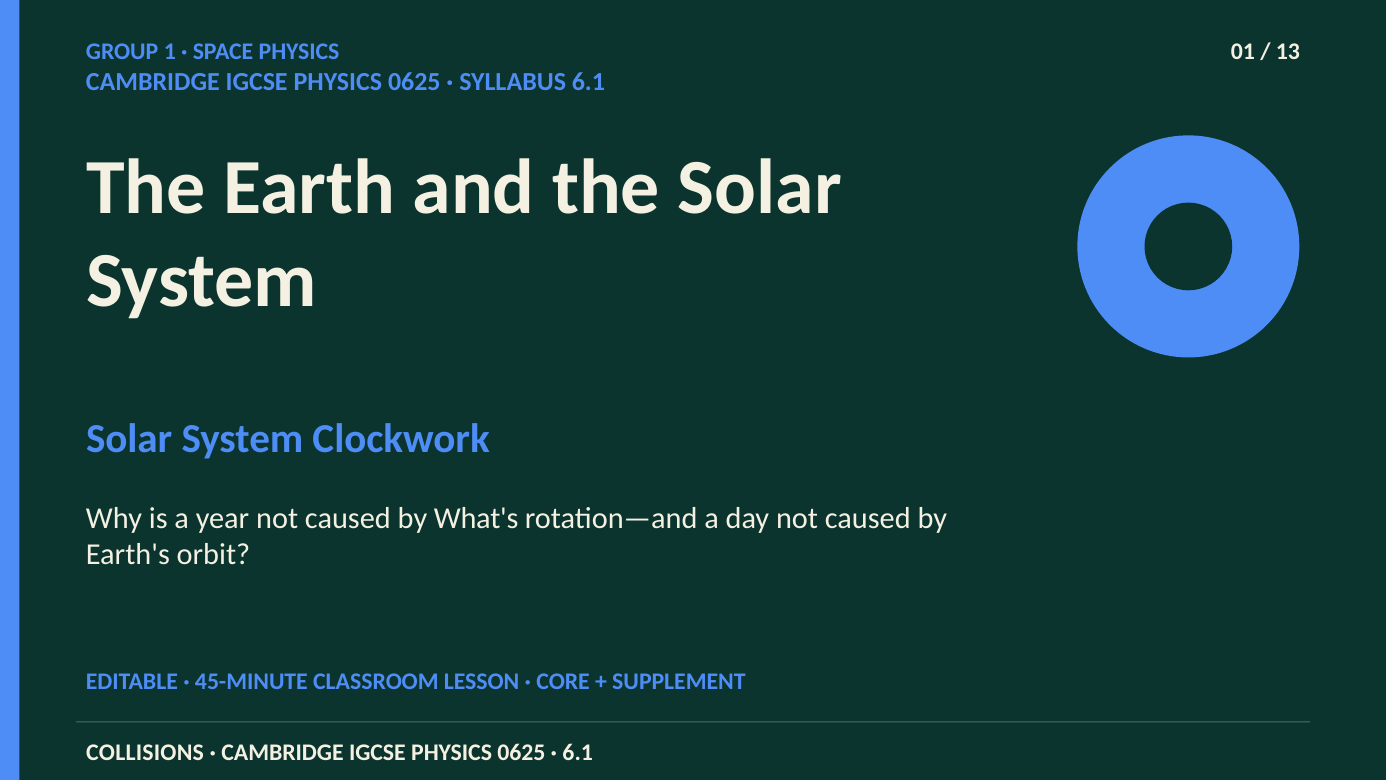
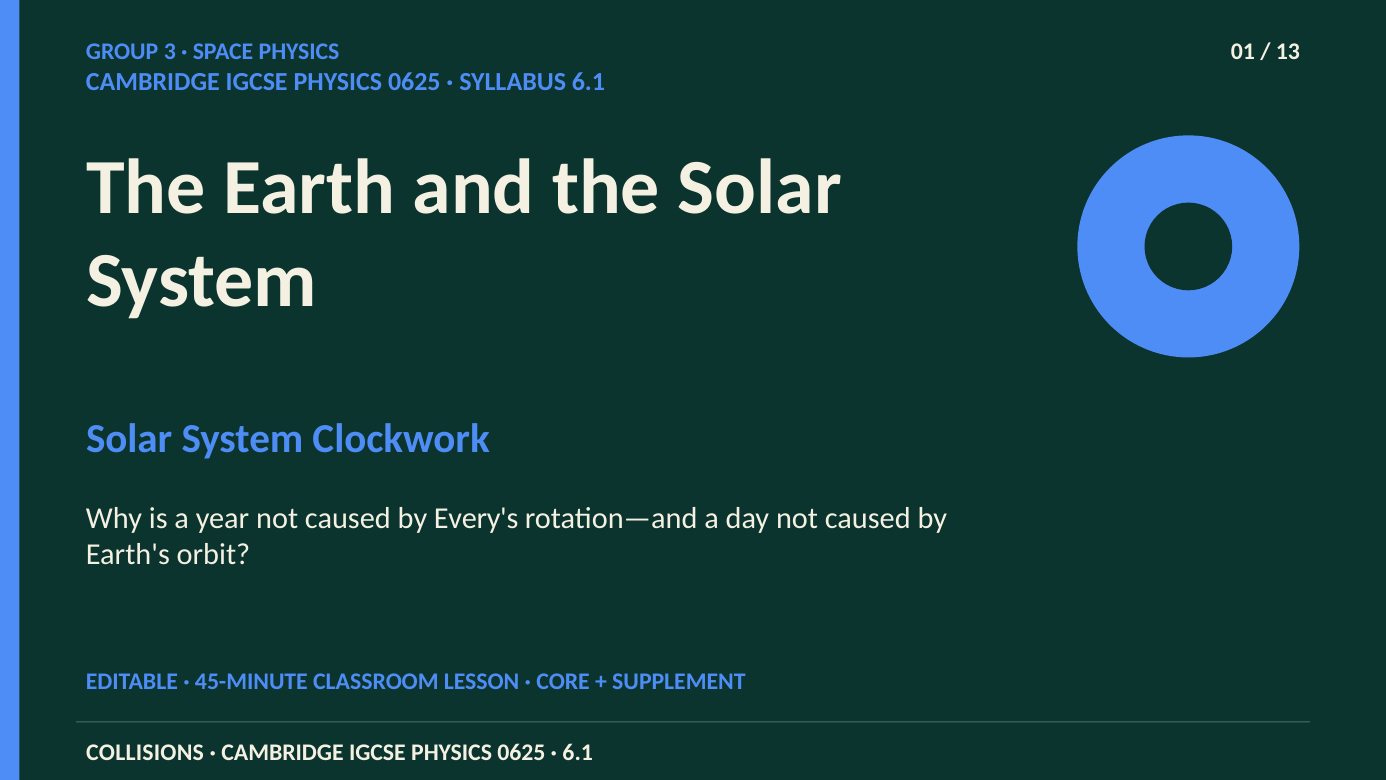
1: 1 -> 3
What's: What's -> Every's
